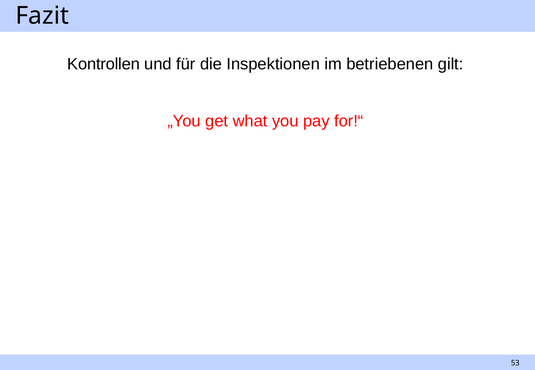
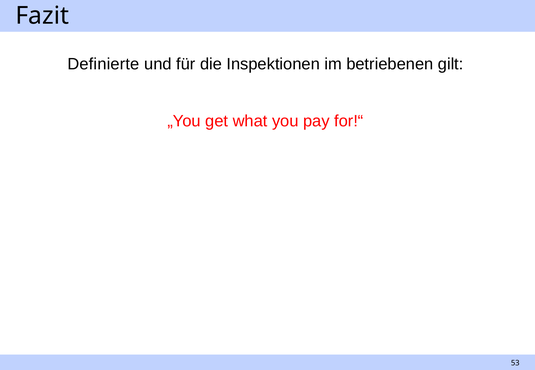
Kontrollen: Kontrollen -> Definierte
